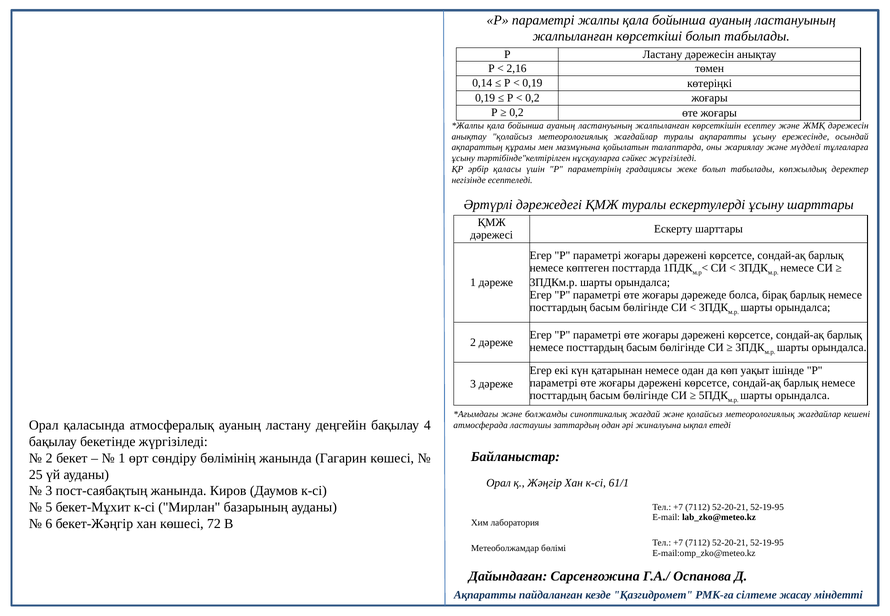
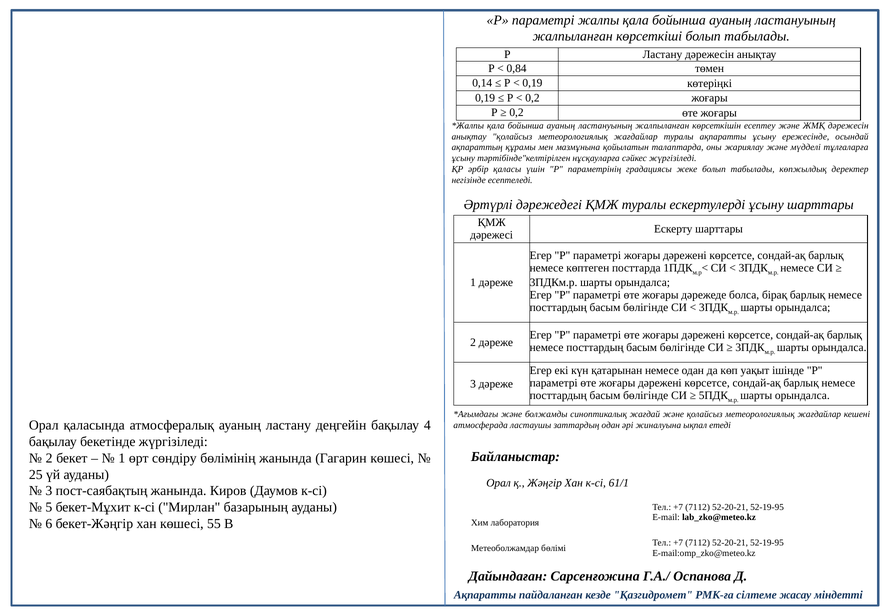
2,16: 2,16 -> 0,84
72: 72 -> 55
